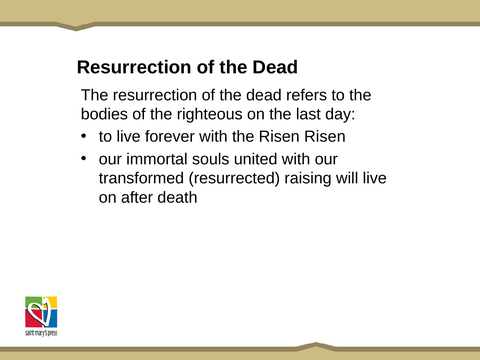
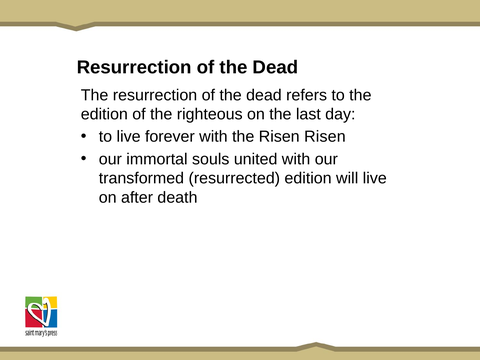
bodies at (104, 114): bodies -> edition
resurrected raising: raising -> edition
